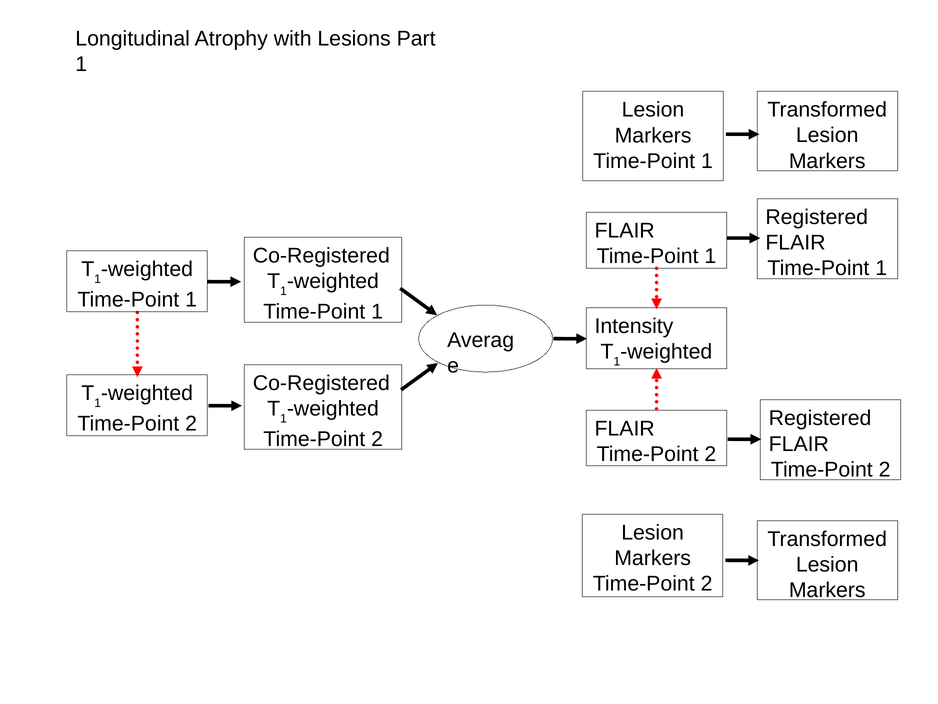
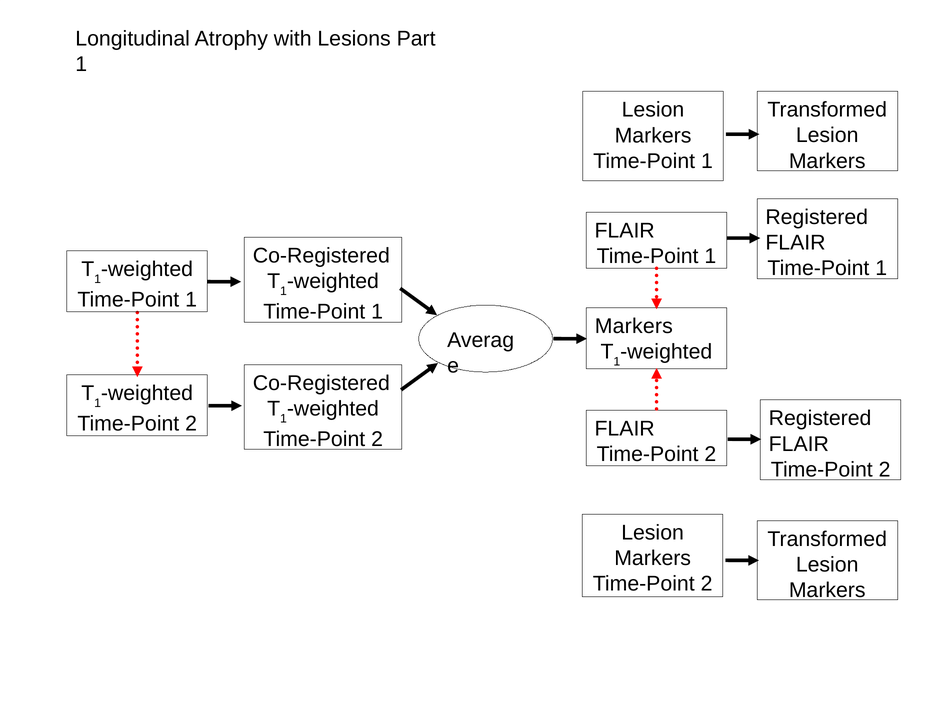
Intensity at (634, 326): Intensity -> Markers
